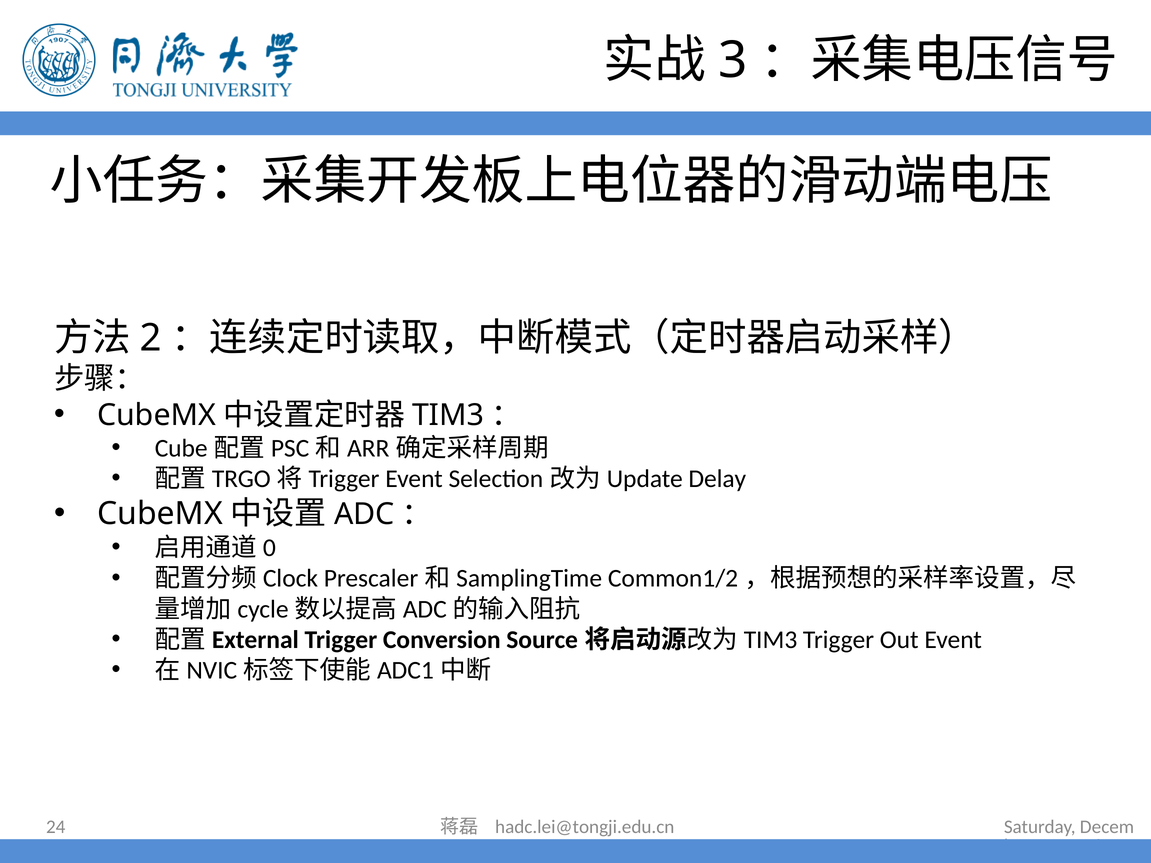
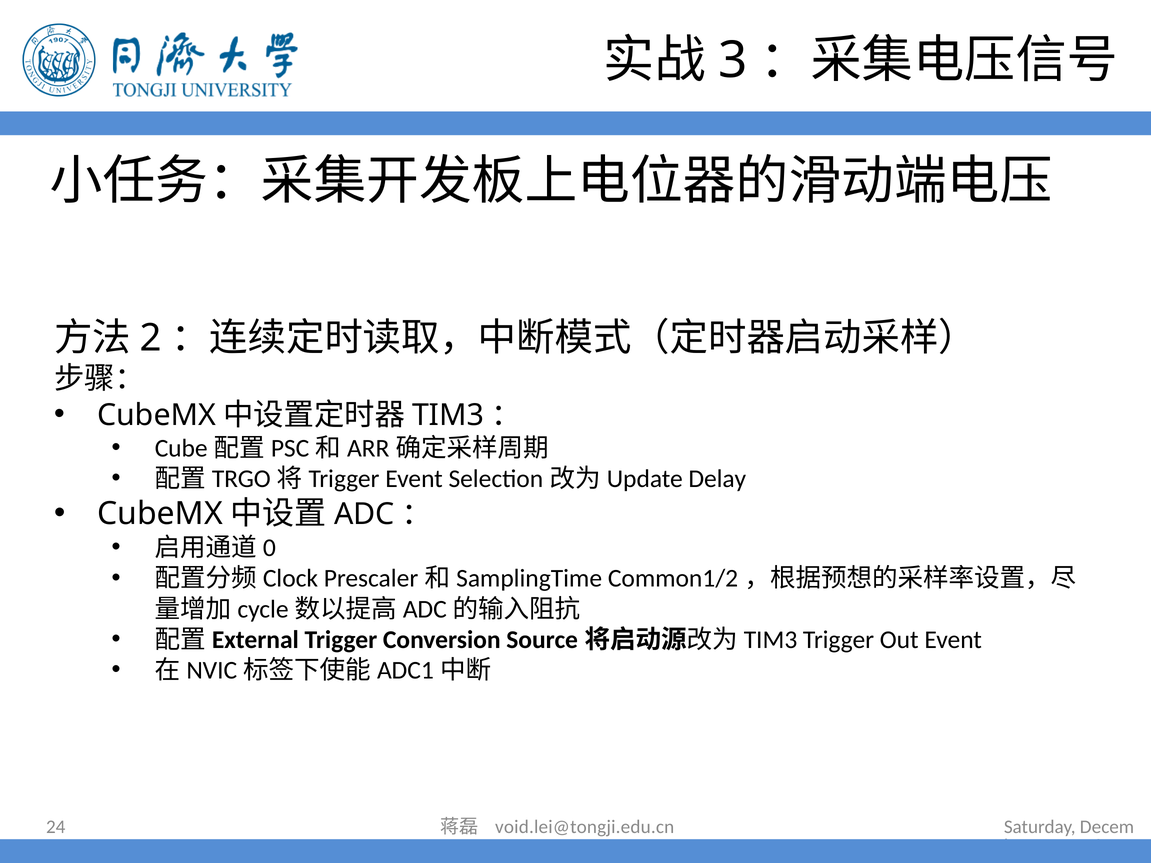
hadc.lei@tongji.edu.cn: hadc.lei@tongji.edu.cn -> void.lei@tongji.edu.cn
